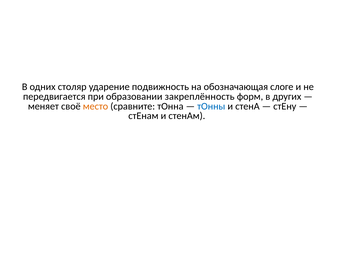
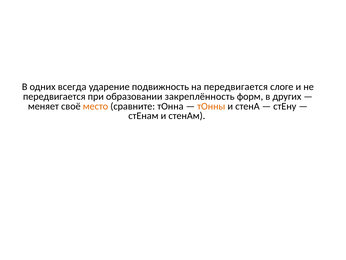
столяр: столяр -> всегда
на обозначающая: обозначающая -> передвигается
тОнны colour: blue -> orange
